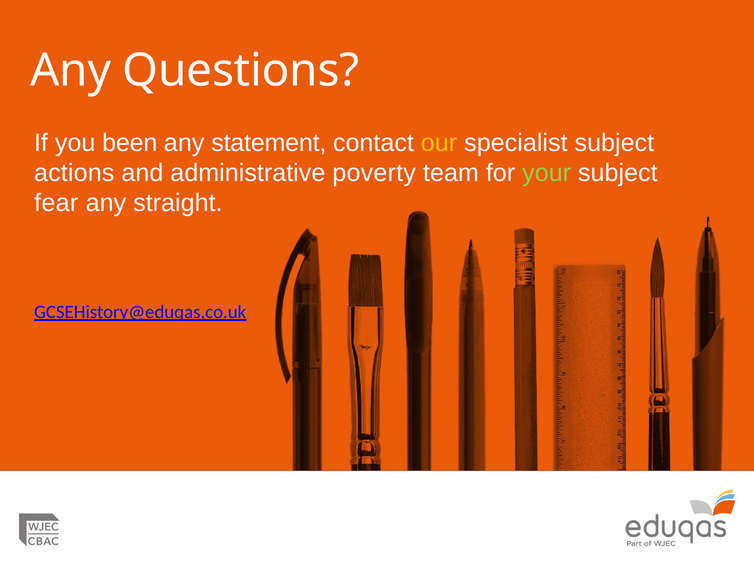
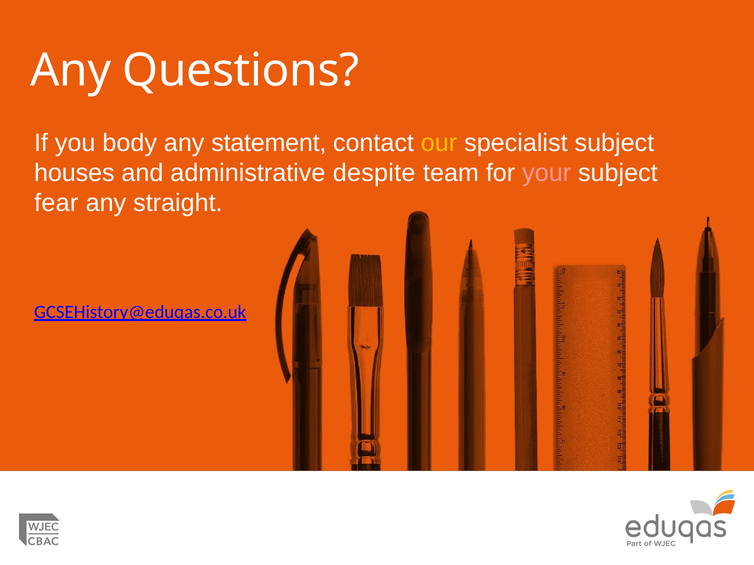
been: been -> body
actions: actions -> houses
poverty: poverty -> despite
your colour: light green -> pink
